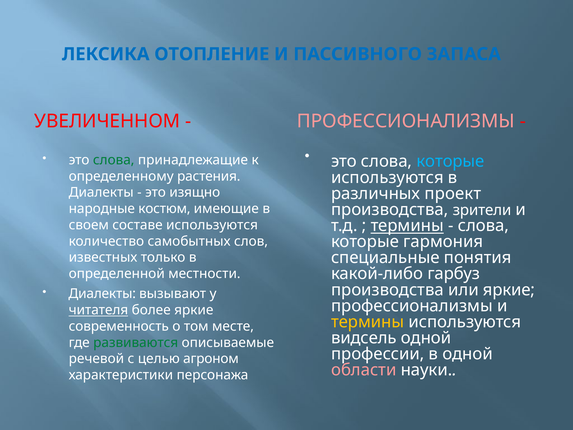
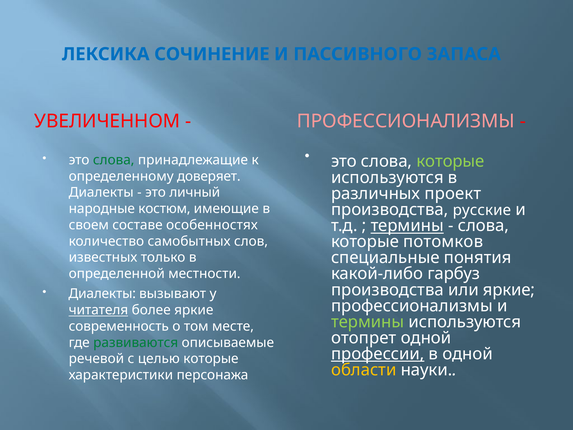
ОТОПЛЕНИЕ: ОТОПЛЕНИЕ -> СОЧИНЕНИЕ
которые at (450, 161) colour: light blue -> light green
растения: растения -> доверяет
изящно: изящно -> личный
зрители: зрители -> русские
составе используются: используются -> особенностях
гармония: гармония -> потомков
термины at (368, 322) colour: yellow -> light green
видсель: видсель -> отопрет
профессии underline: none -> present
целью агроном: агроном -> которые
области colour: pink -> yellow
